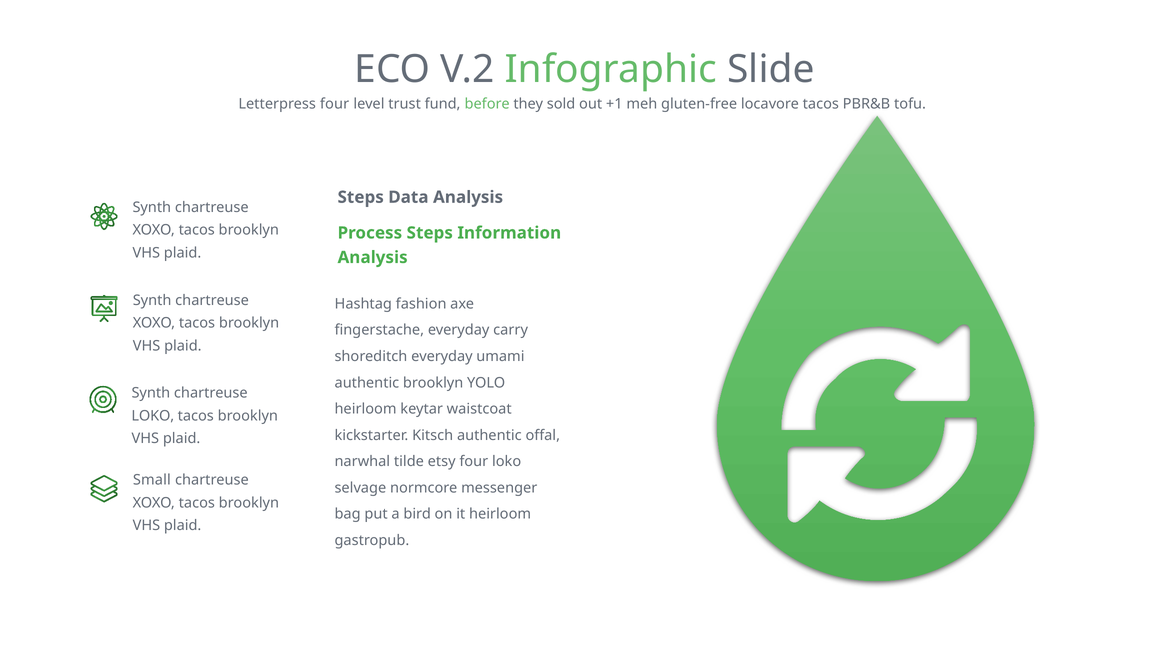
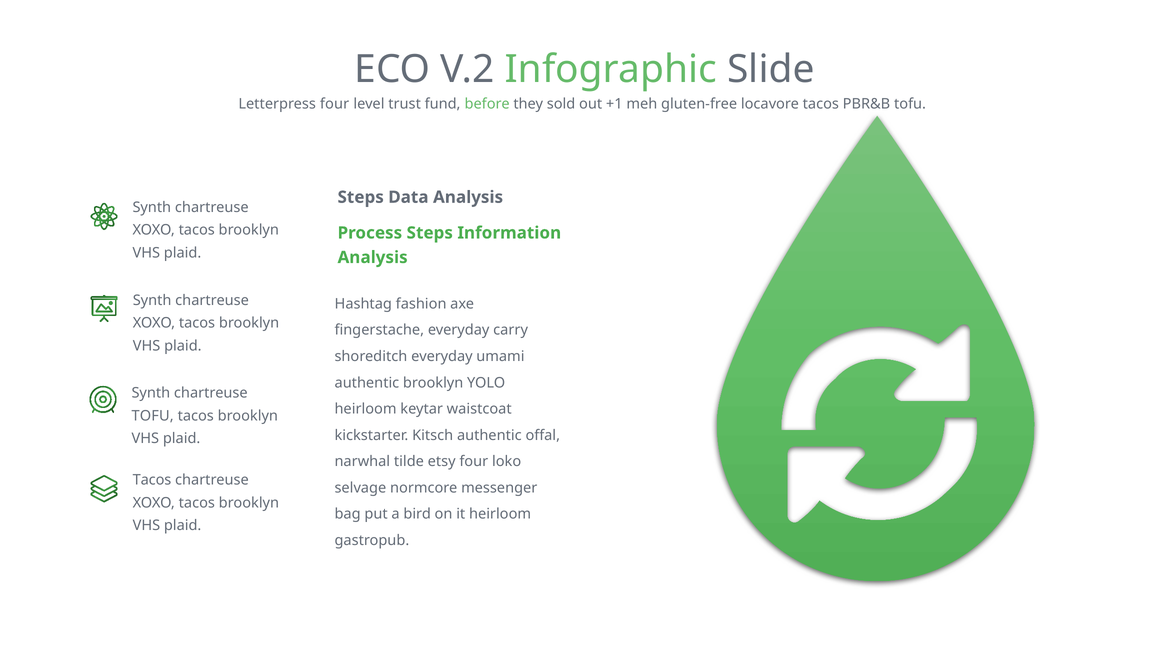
LOKO at (153, 416): LOKO -> TOFU
Small at (152, 480): Small -> Tacos
